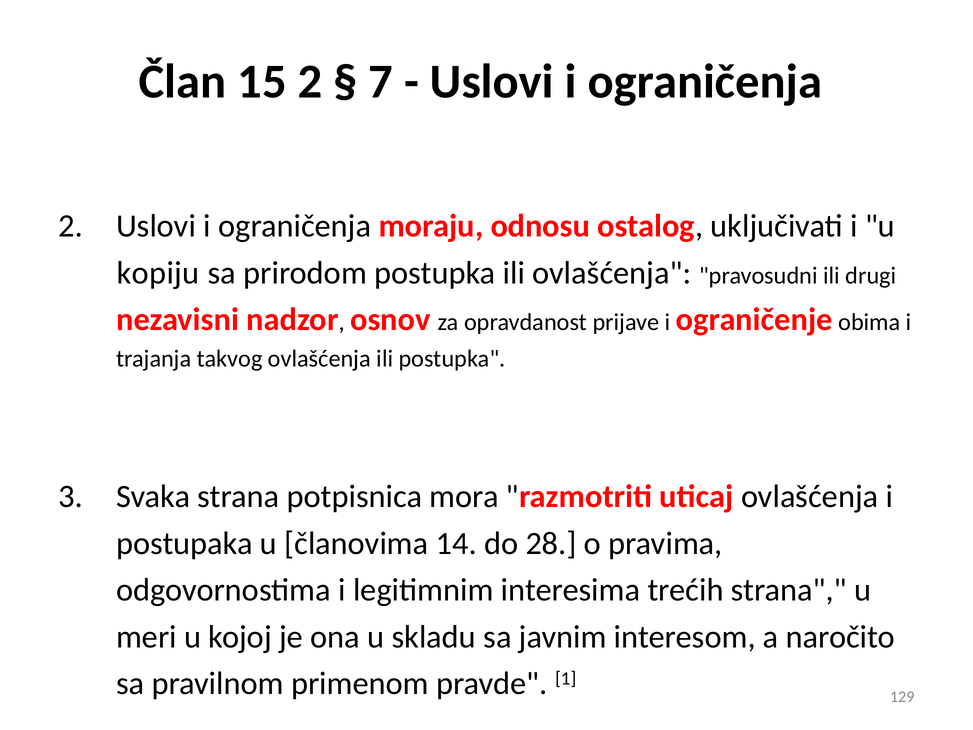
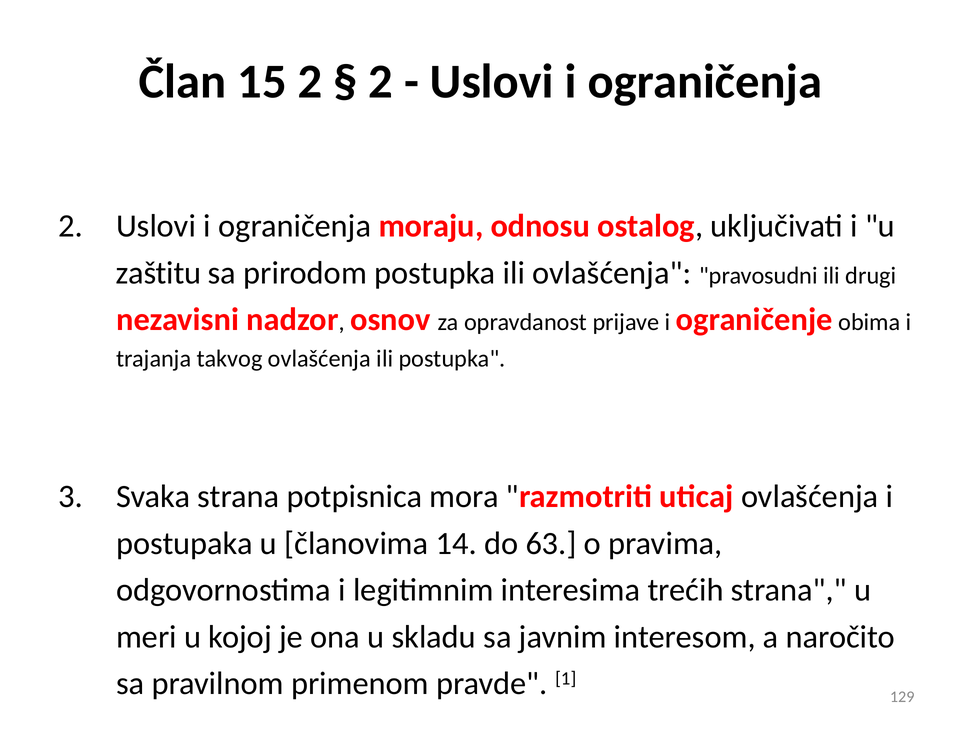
7 at (381, 81): 7 -> 2
kopiju: kopiju -> zaštitu
28: 28 -> 63
